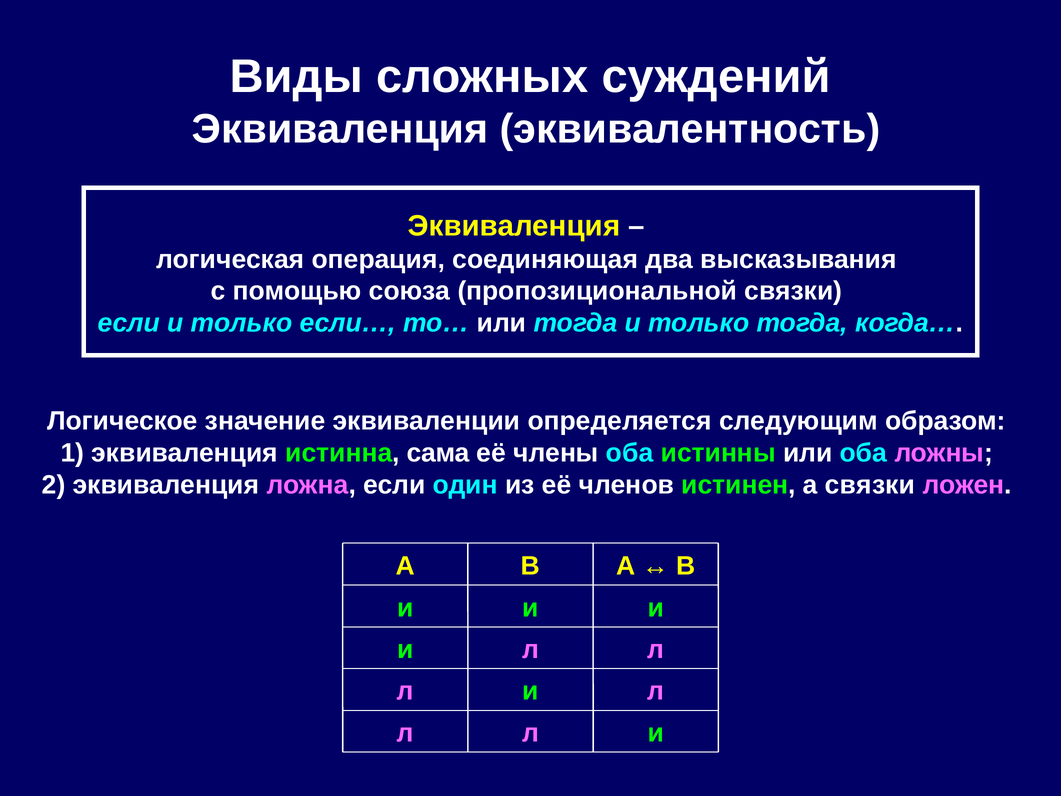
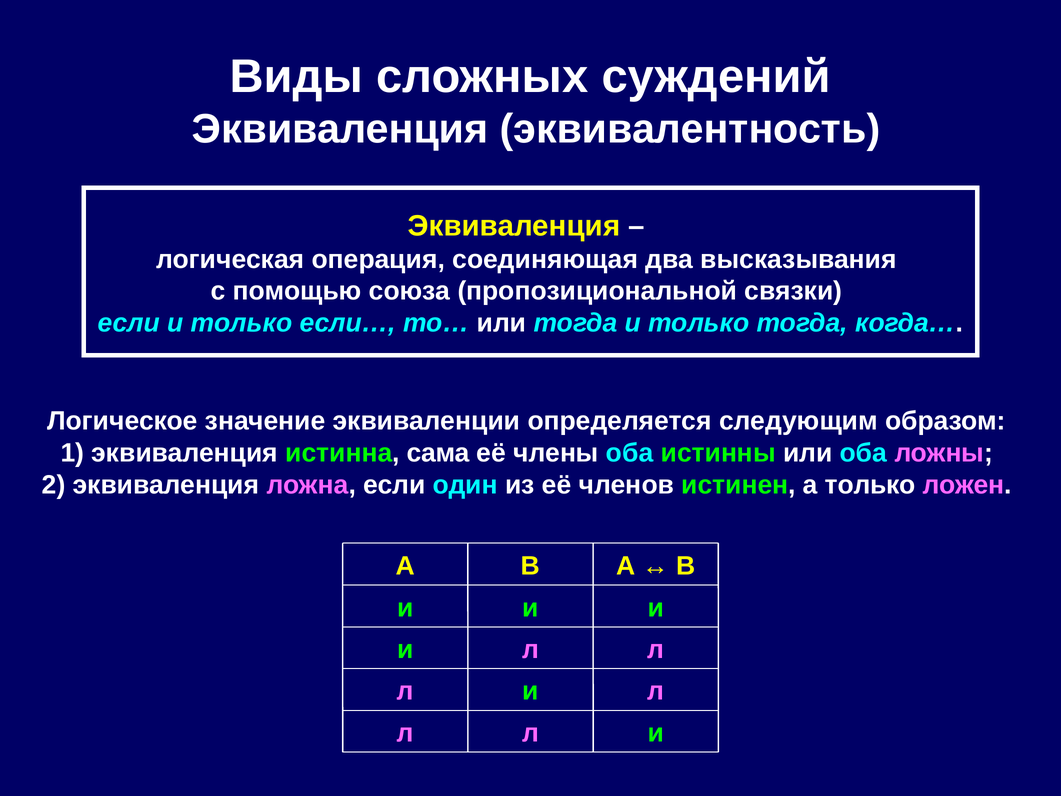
а связки: связки -> только
